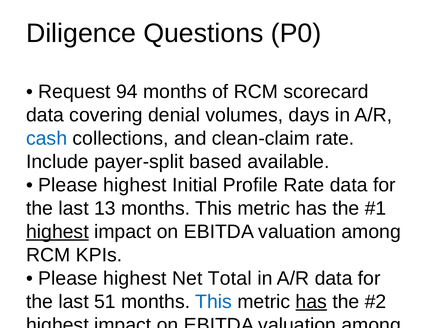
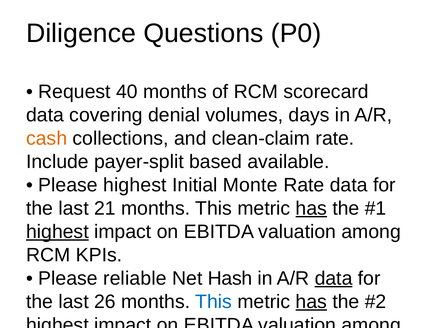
94: 94 -> 40
cash at (47, 138) colour: blue -> orange
Profile: Profile -> Monte
13: 13 -> 21
has at (311, 208) underline: none -> present
highest at (135, 278): highest -> reliable
Total: Total -> Hash
data at (334, 278) underline: none -> present
51: 51 -> 26
